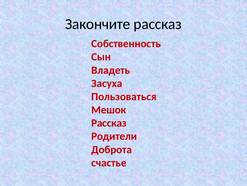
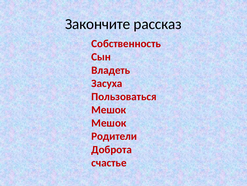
Рассказ at (109, 123): Рассказ -> Мешок
